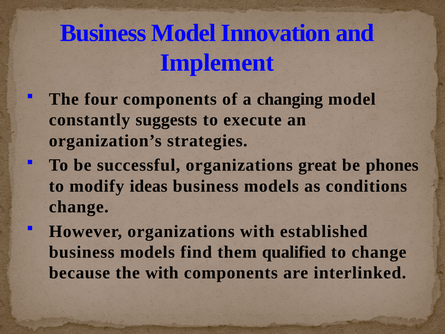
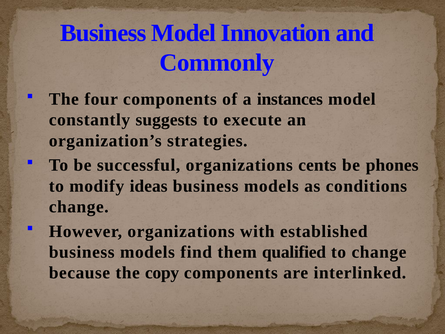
Implement: Implement -> Commonly
changing: changing -> instances
great: great -> cents
the with: with -> copy
